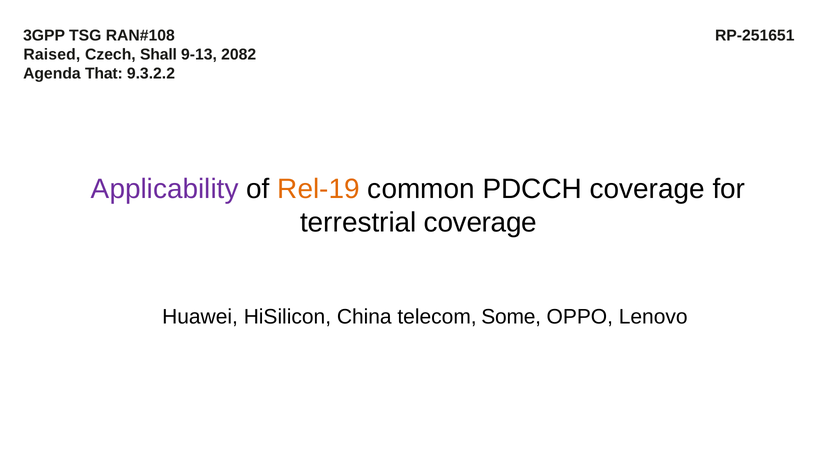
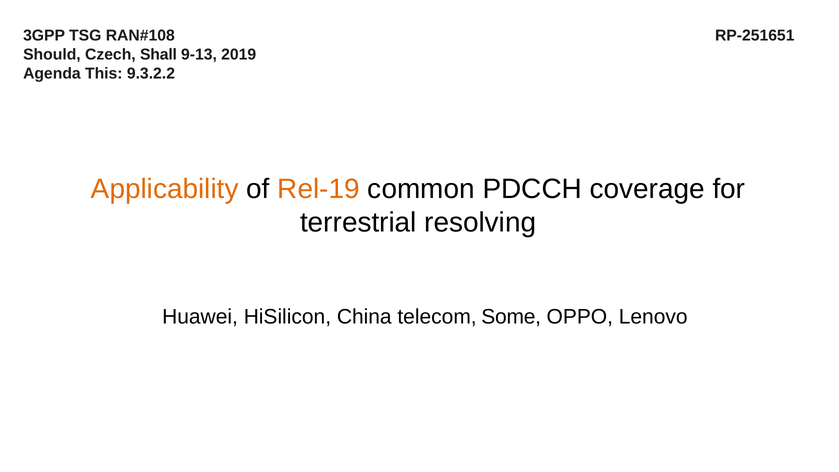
Raised: Raised -> Should
2082: 2082 -> 2019
That: That -> This
Applicability colour: purple -> orange
terrestrial coverage: coverage -> resolving
